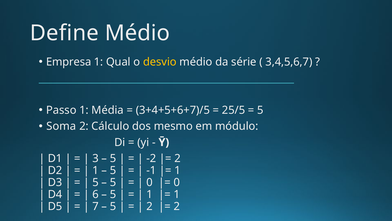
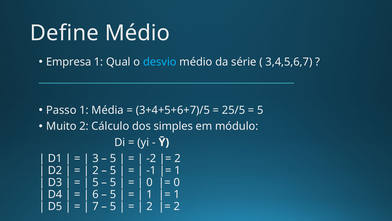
desvio colour: yellow -> light blue
Soma: Soma -> Muito
mesmo: mesmo -> simples
1 at (95, 170): 1 -> 2
